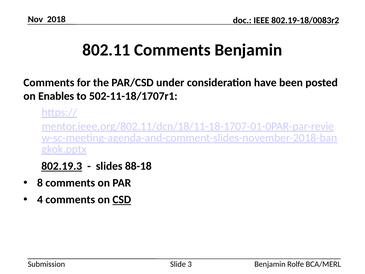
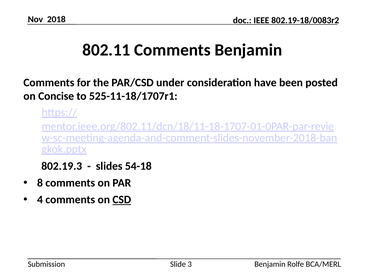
Enables: Enables -> Concise
502-11-18/1707r1: 502-11-18/1707r1 -> 525-11-18/1707r1
802.19.3 underline: present -> none
88-18: 88-18 -> 54-18
